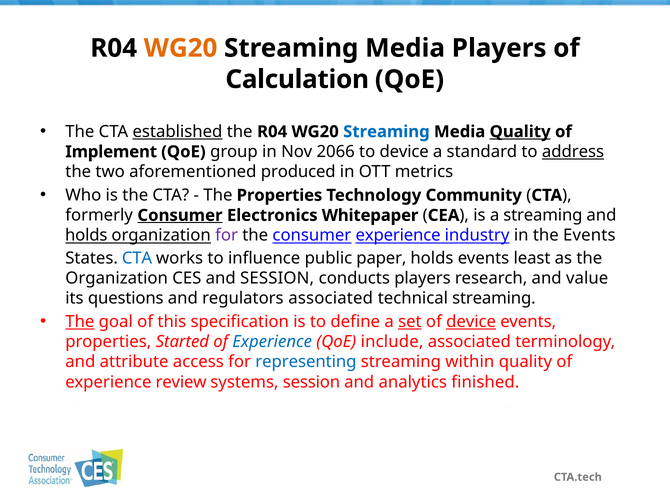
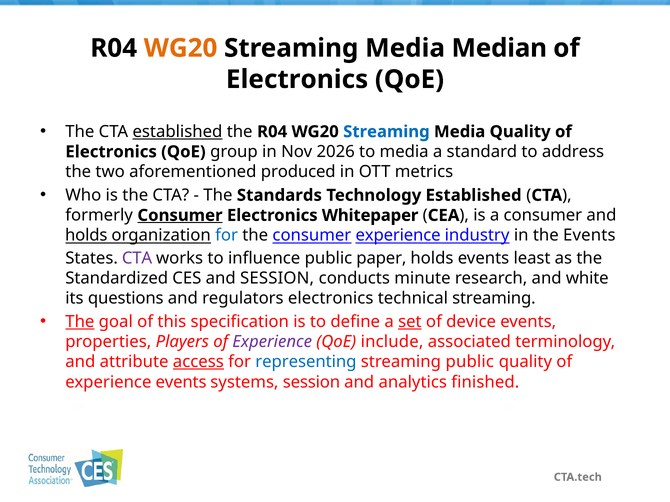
Media Players: Players -> Median
Calculation at (297, 79): Calculation -> Electronics
Quality at (520, 132) underline: present -> none
Implement at (111, 152): Implement -> Electronics
2066: 2066 -> 2026
to device: device -> media
address underline: present -> none
The Properties: Properties -> Standards
Technology Community: Community -> Established
a streaming: streaming -> consumer
for at (227, 236) colour: purple -> blue
CTA at (137, 258) colour: blue -> purple
Organization at (117, 279): Organization -> Standardized
conducts players: players -> minute
value: value -> white
regulators associated: associated -> electronics
device at (471, 322) underline: present -> none
Started: Started -> Players
Experience at (272, 342) colour: blue -> purple
access underline: none -> present
streaming within: within -> public
experience review: review -> events
